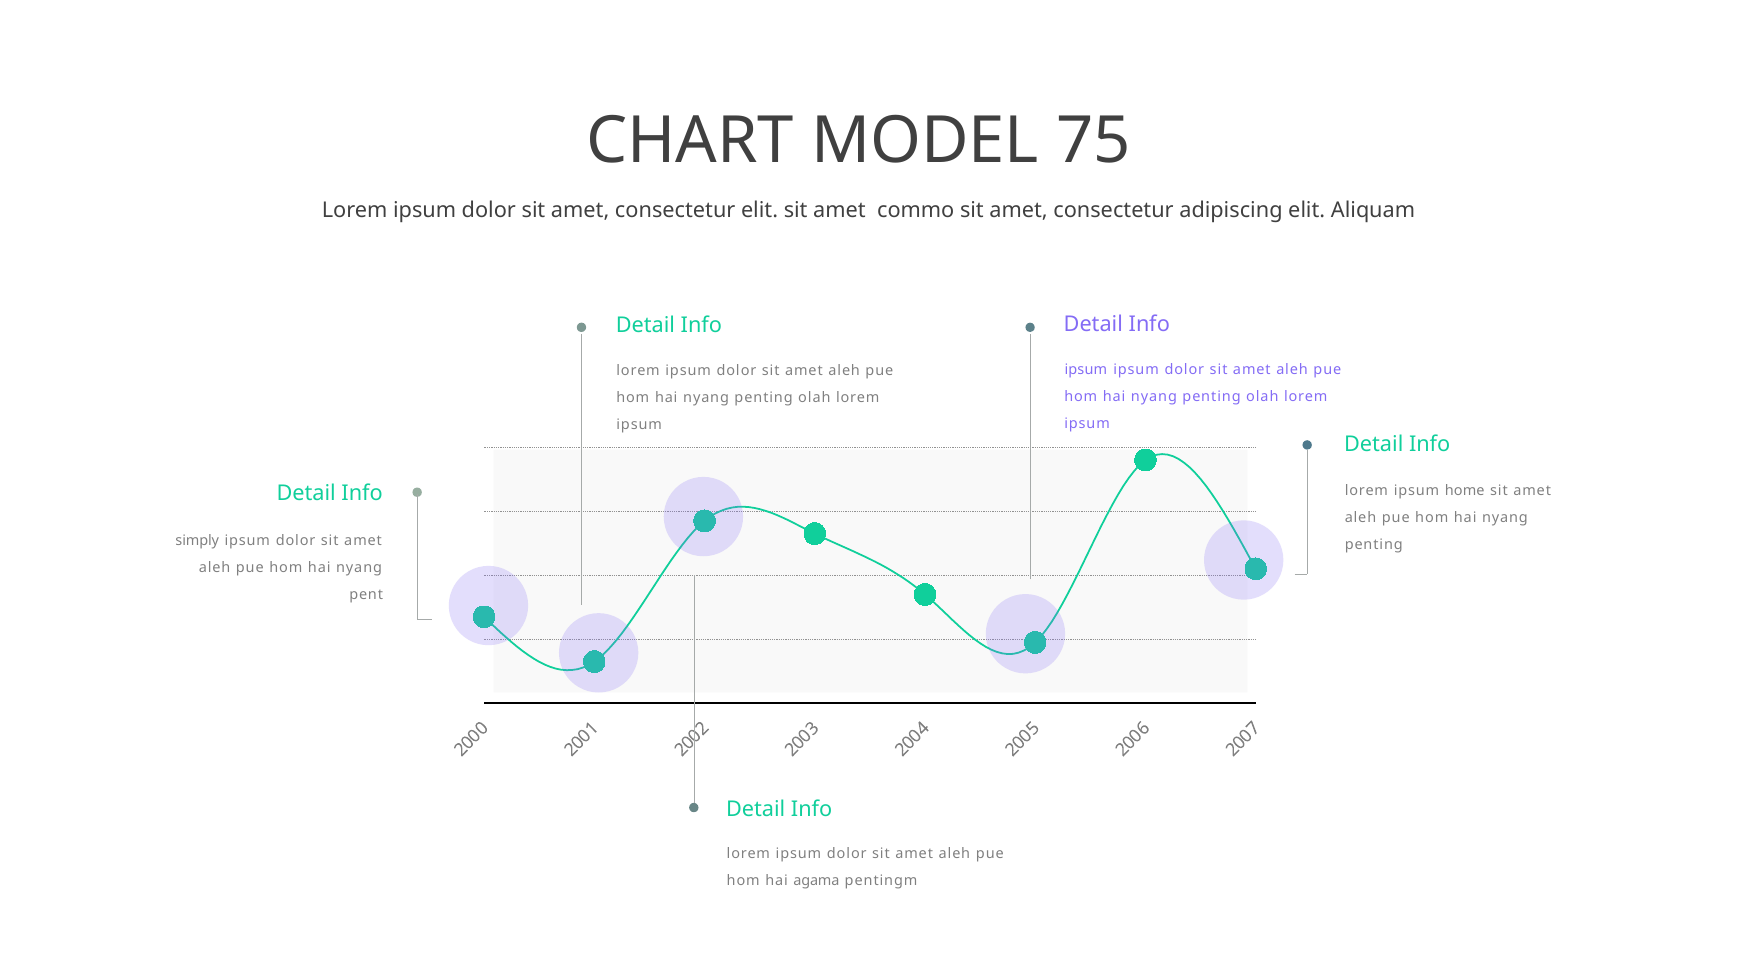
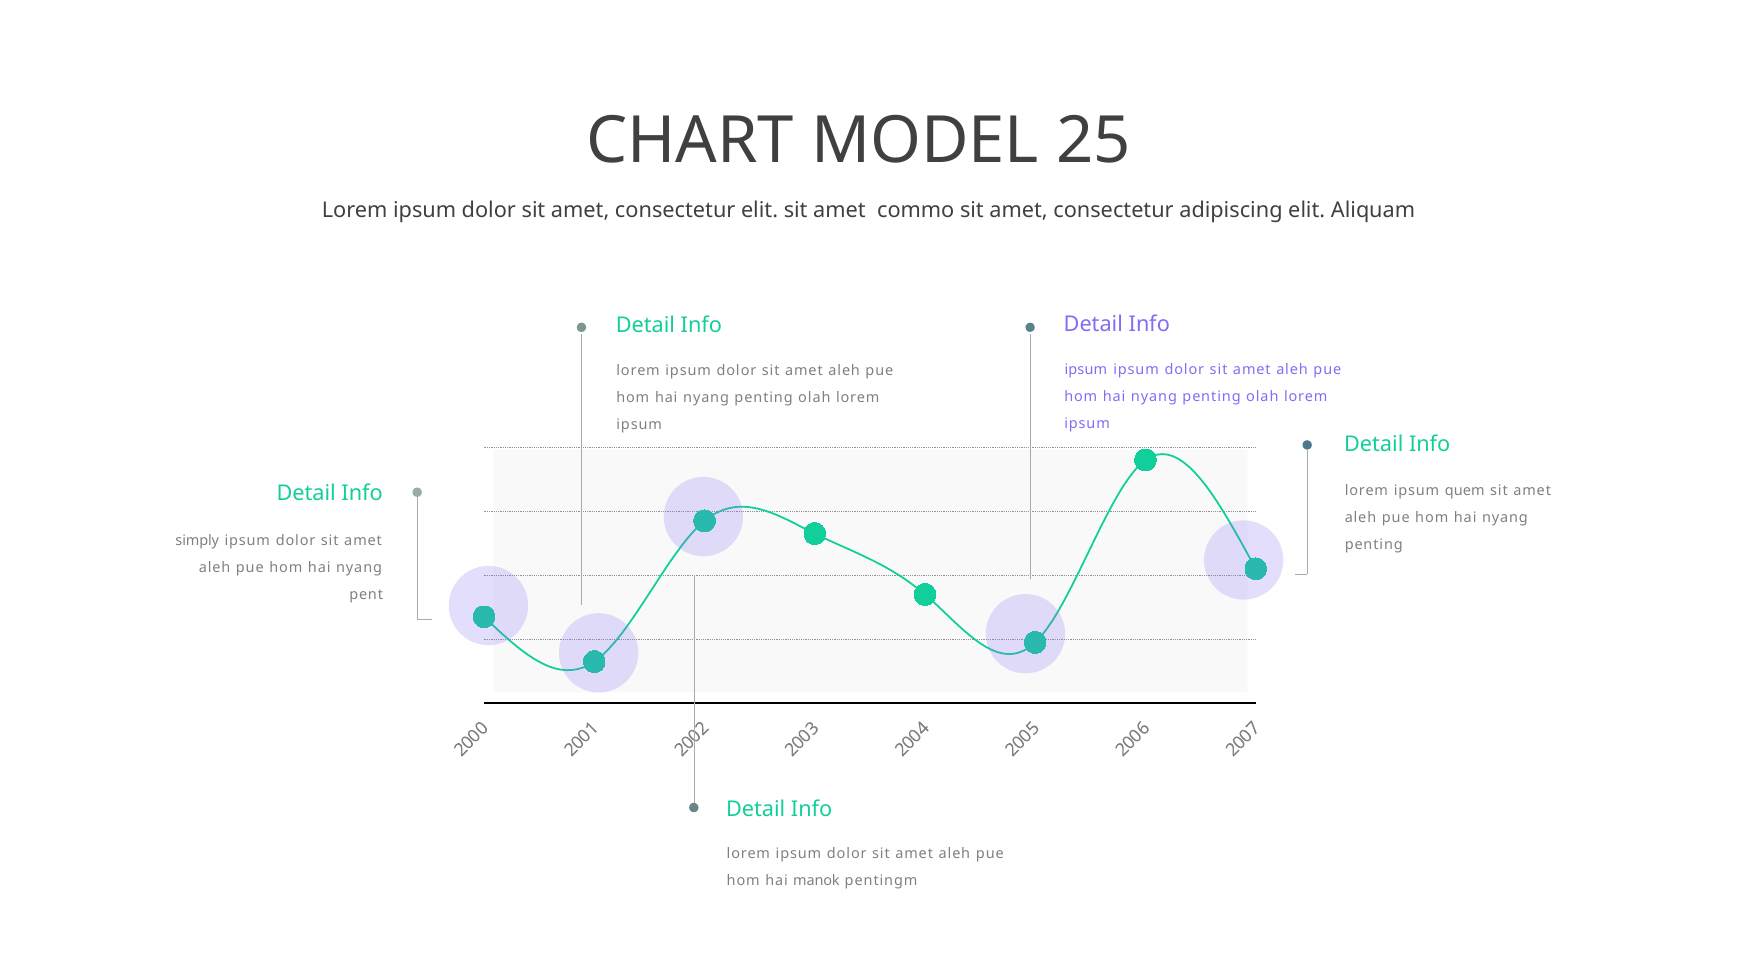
75: 75 -> 25
home: home -> quem
agama: agama -> manok
